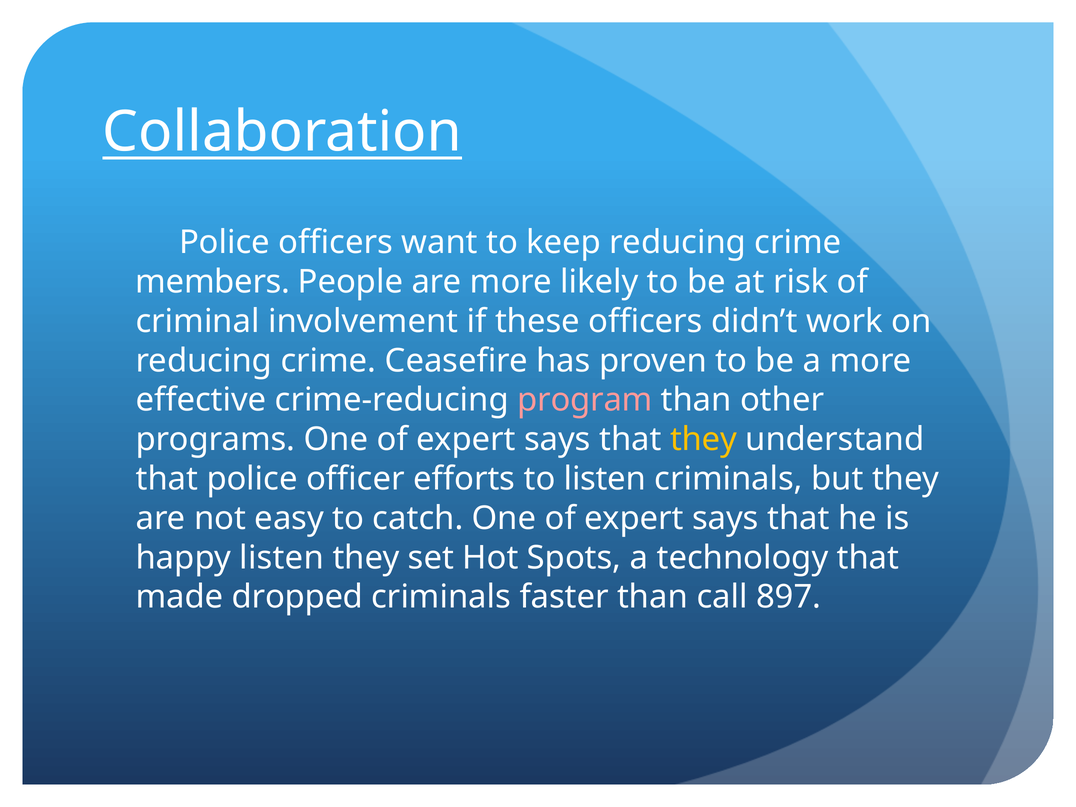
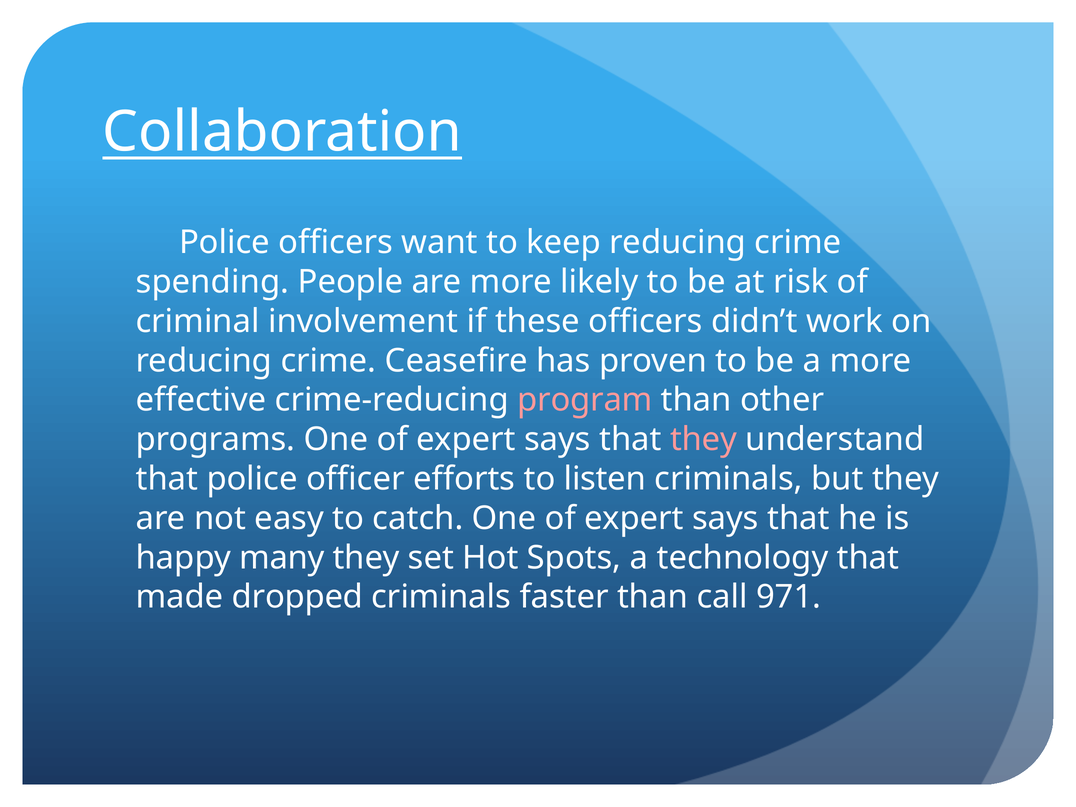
members: members -> spending
they at (703, 440) colour: yellow -> pink
happy listen: listen -> many
897: 897 -> 971
